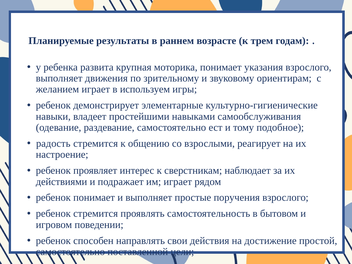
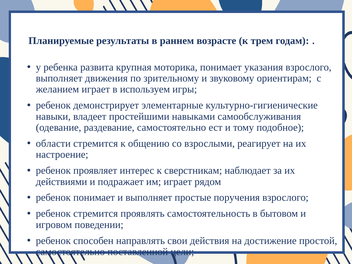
радость: радость -> области
